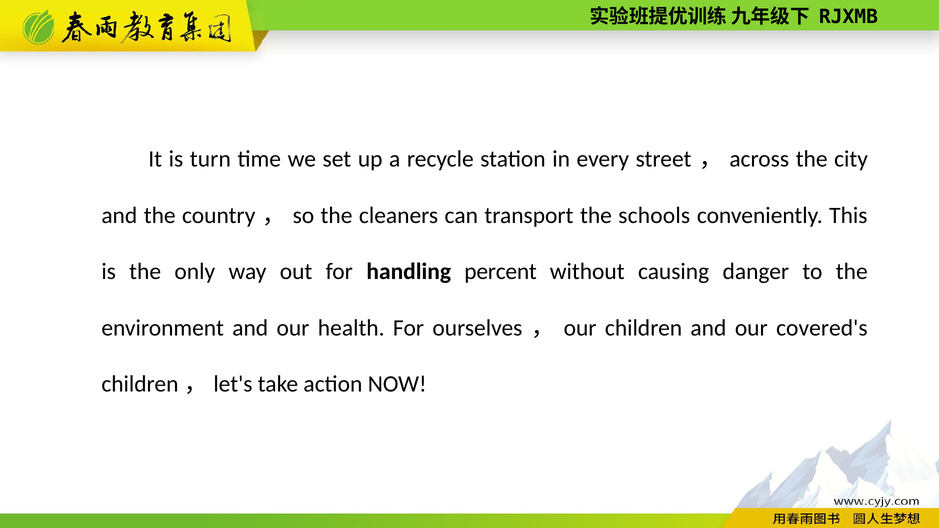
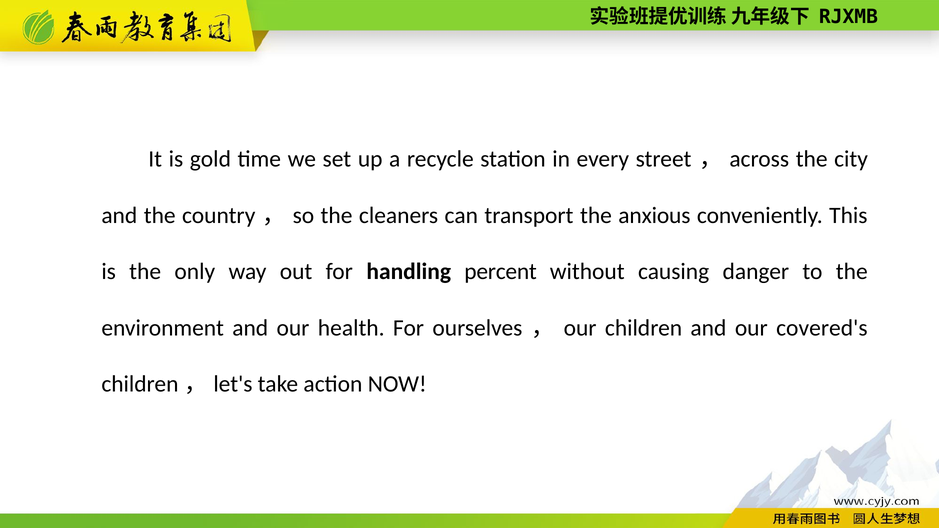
turn: turn -> gold
schools: schools -> anxious
